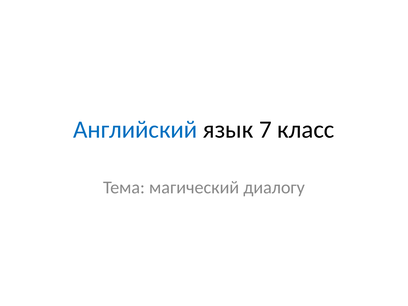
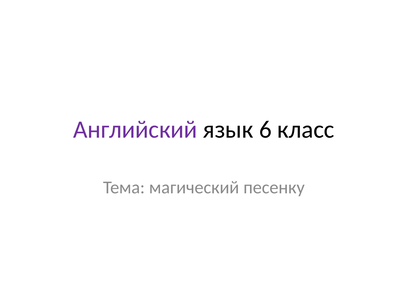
Английский colour: blue -> purple
7: 7 -> 6
диалогу: диалогу -> песенку
